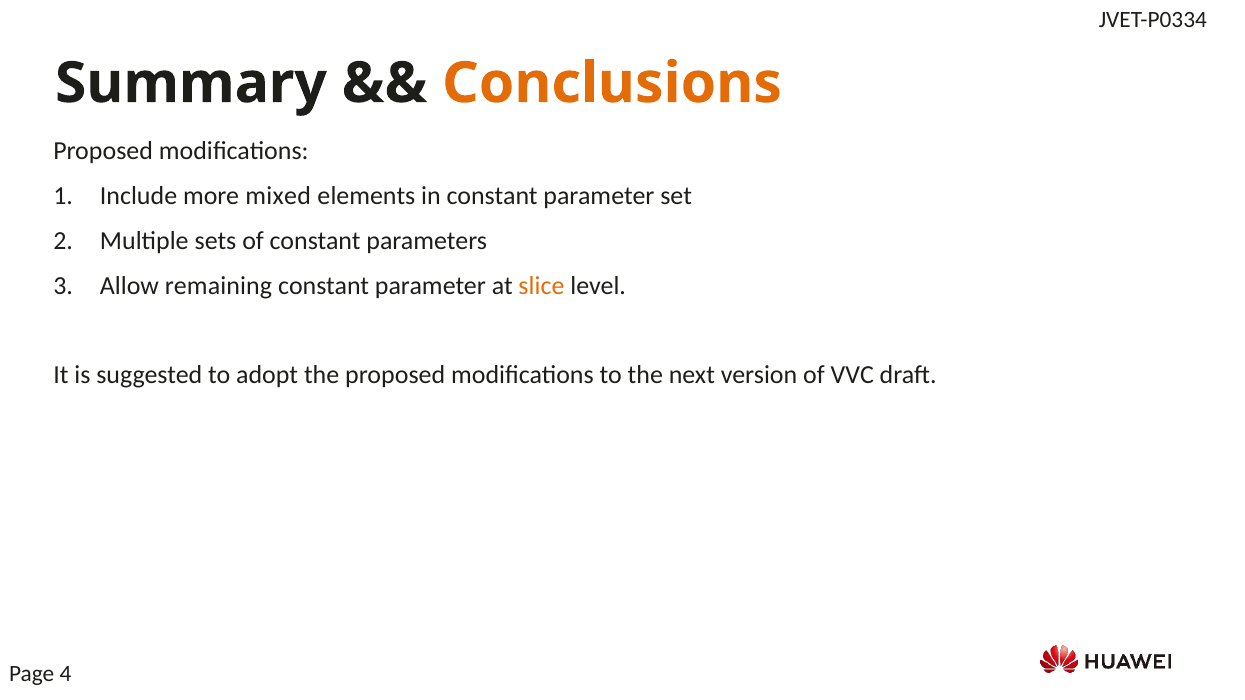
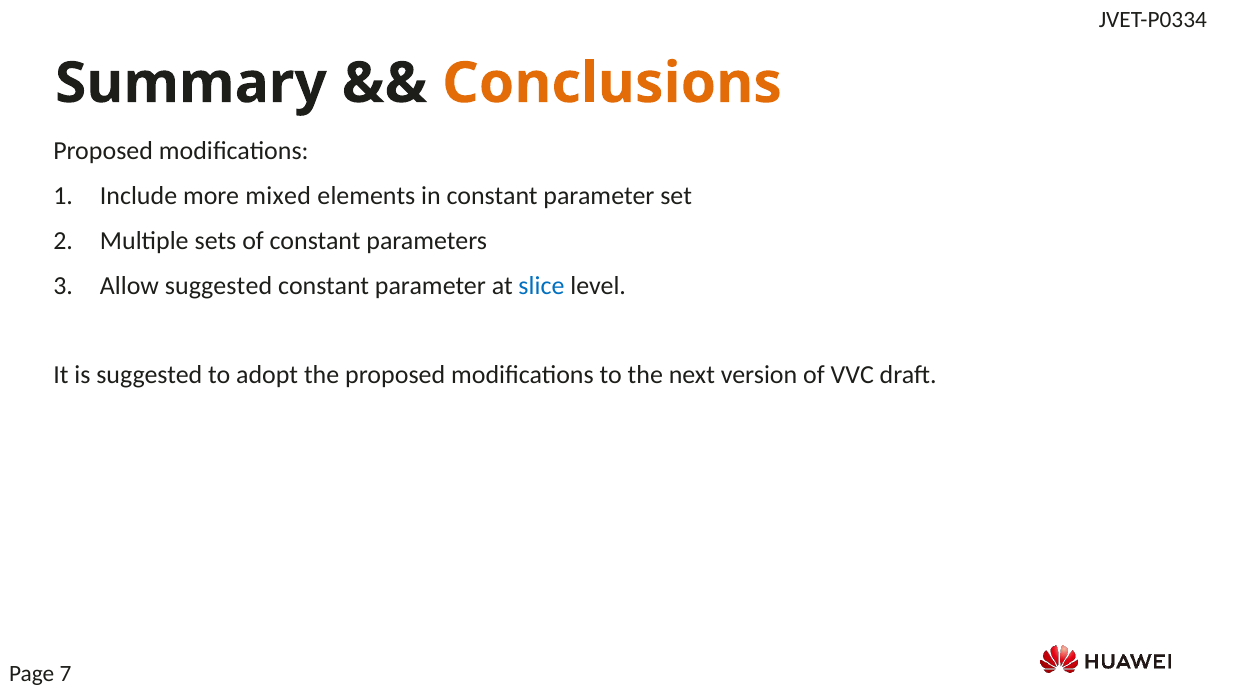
Allow remaining: remaining -> suggested
slice colour: orange -> blue
4: 4 -> 7
